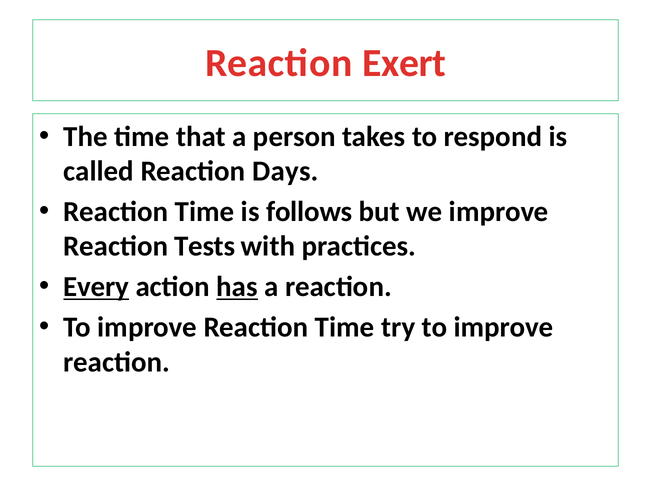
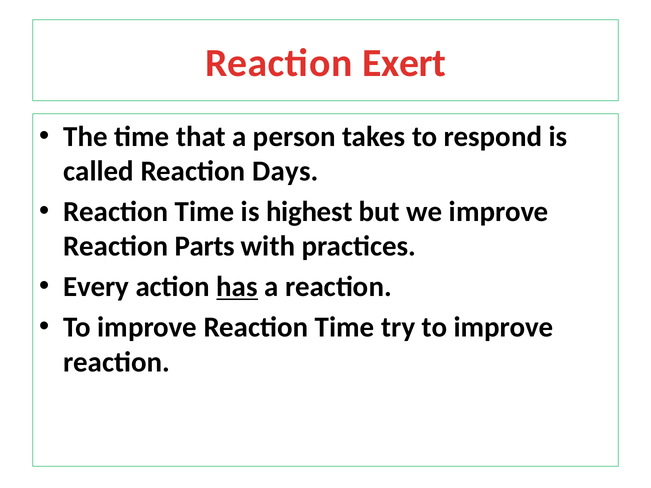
follows: follows -> highest
Tests: Tests -> Parts
Every underline: present -> none
